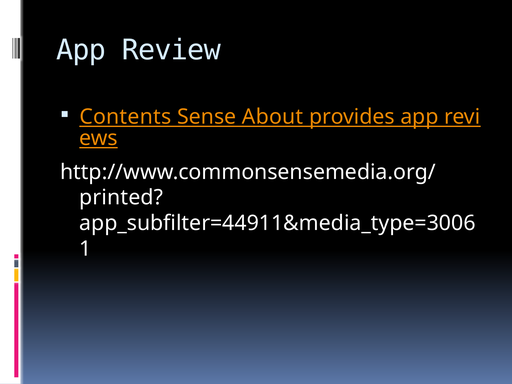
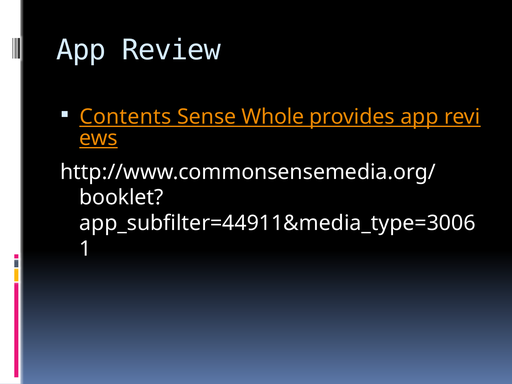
About: About -> Whole
printed: printed -> booklet
